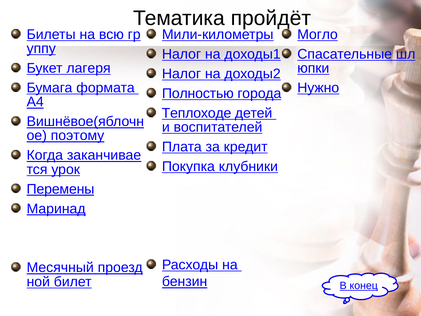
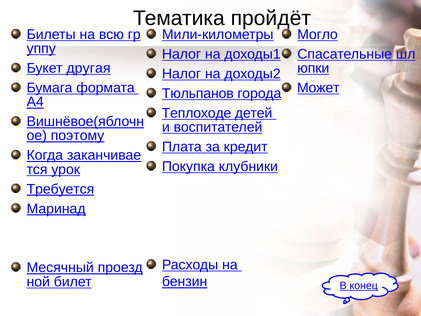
лагеря: лагеря -> другая
Нужно: Нужно -> Может
Полностью: Полностью -> Тюльпанов
Перемены: Перемены -> Требуется
